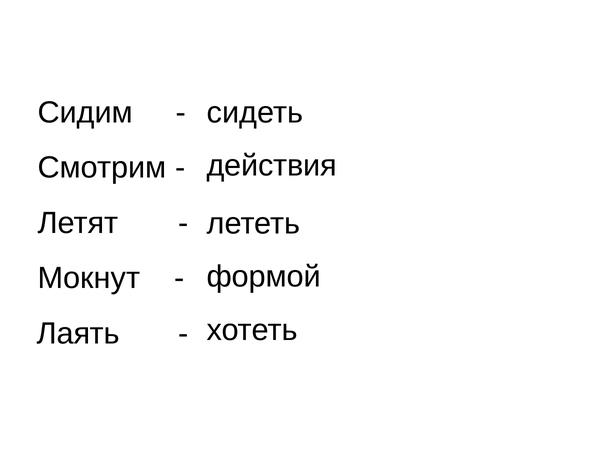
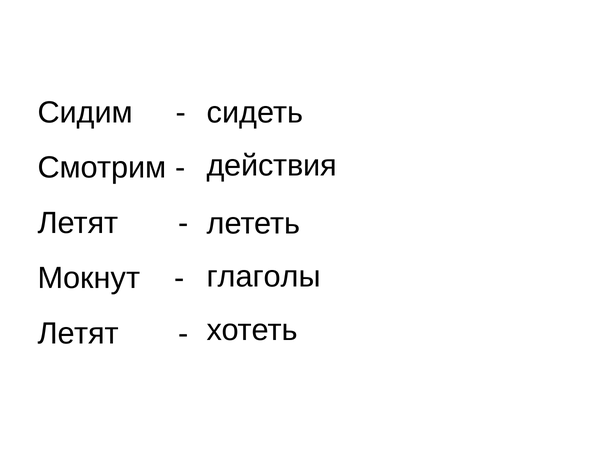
формой: формой -> глаголы
Лаять at (78, 334): Лаять -> Летят
